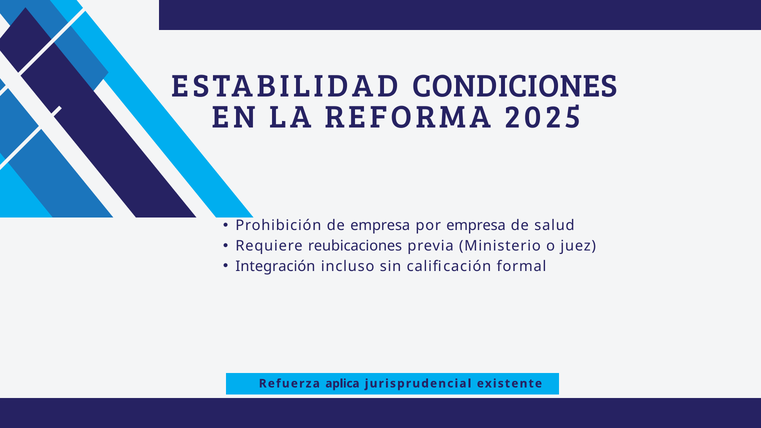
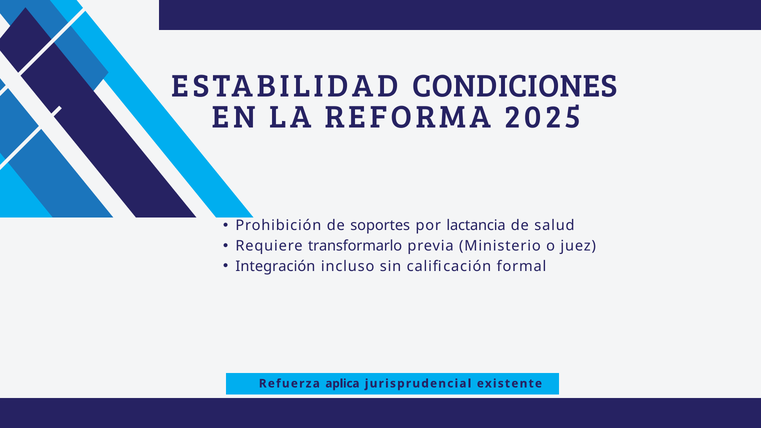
de empresa: empresa -> soportes
por empresa: empresa -> lactancia
reubicaciones: reubicaciones -> transformarlo
